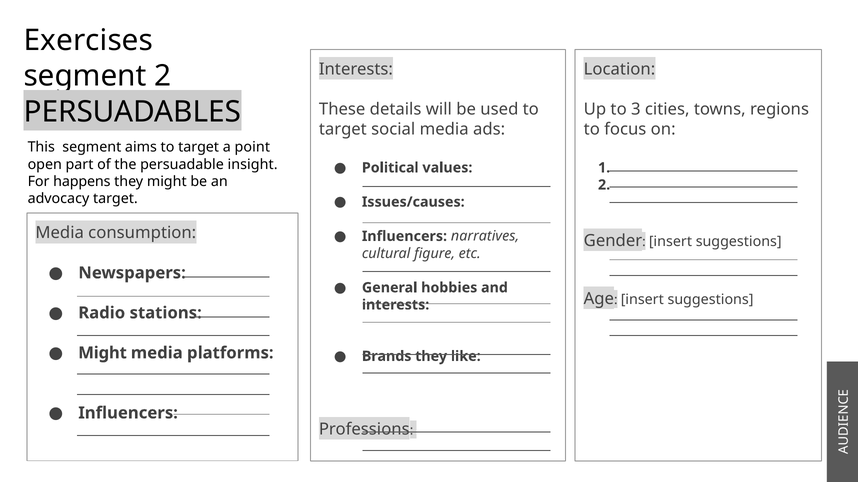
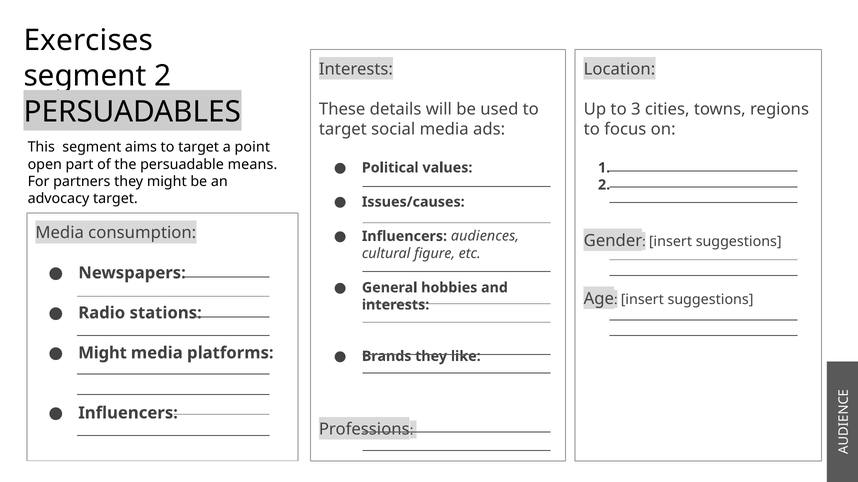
insight: insight -> means
happens: happens -> partners
narratives: narratives -> audiences
